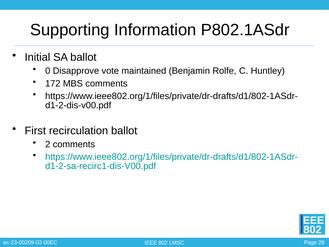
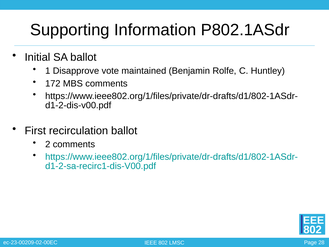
0: 0 -> 1
